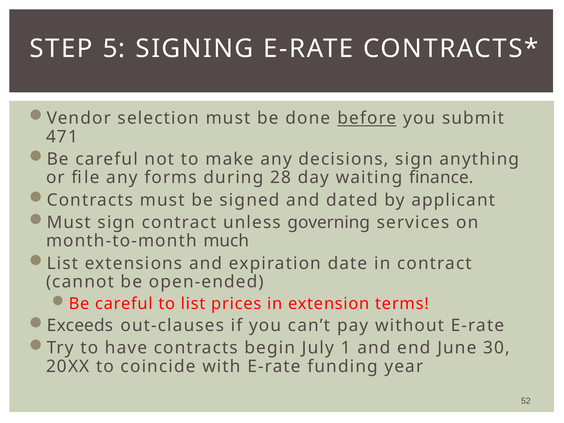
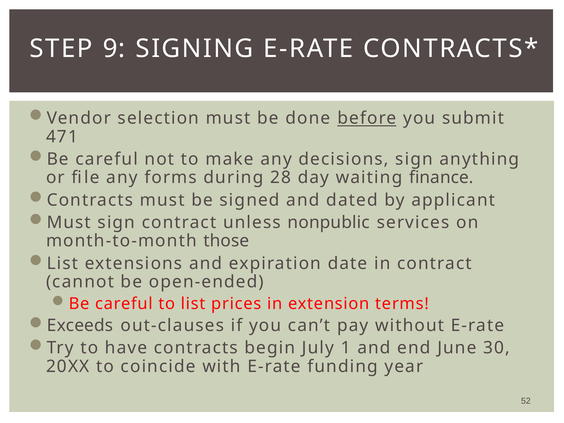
5: 5 -> 9
governing: governing -> nonpublic
much: much -> those
